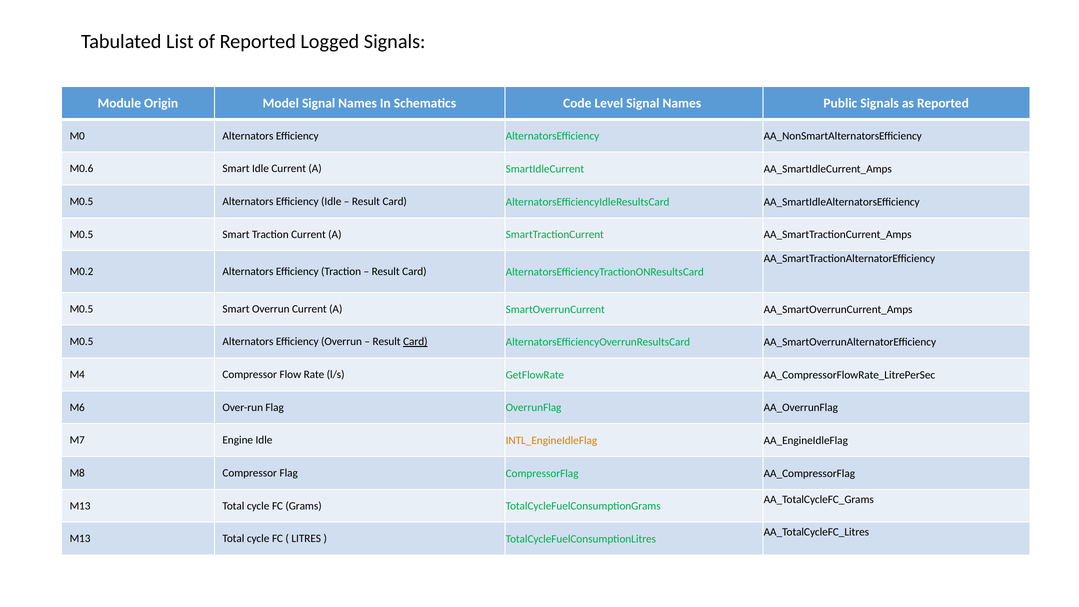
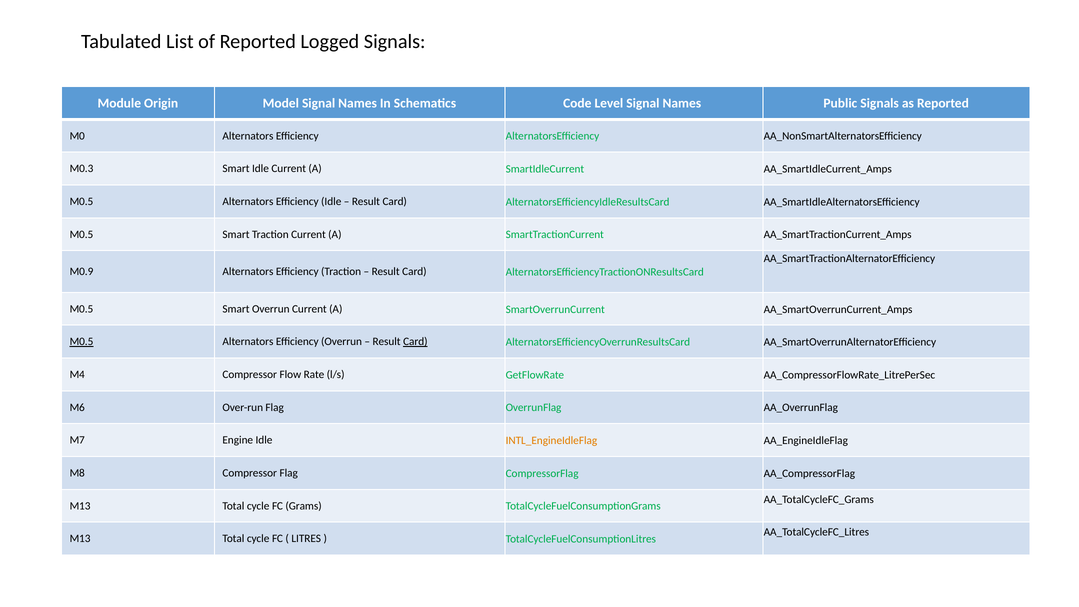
M0.6: M0.6 -> M0.3
M0.2: M0.2 -> M0.9
M0.5 at (81, 342) underline: none -> present
